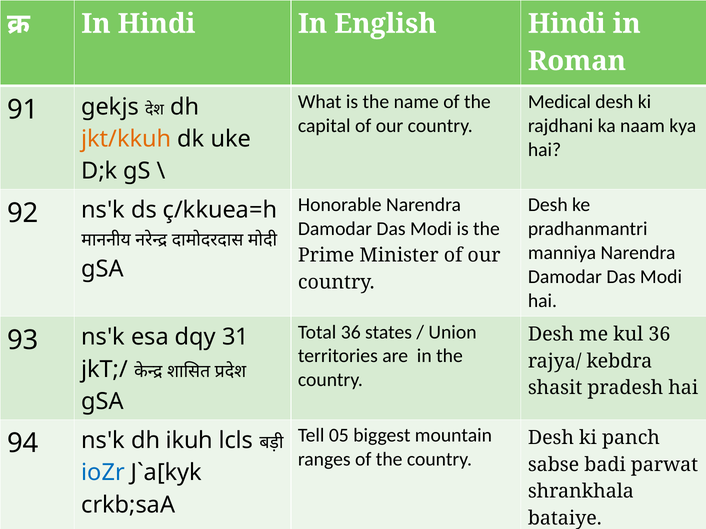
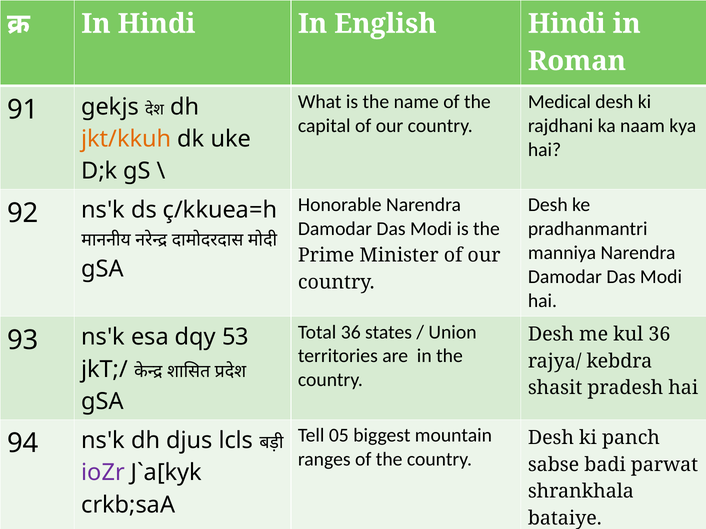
31: 31 -> 53
ikuh: ikuh -> djus
ioZr colour: blue -> purple
